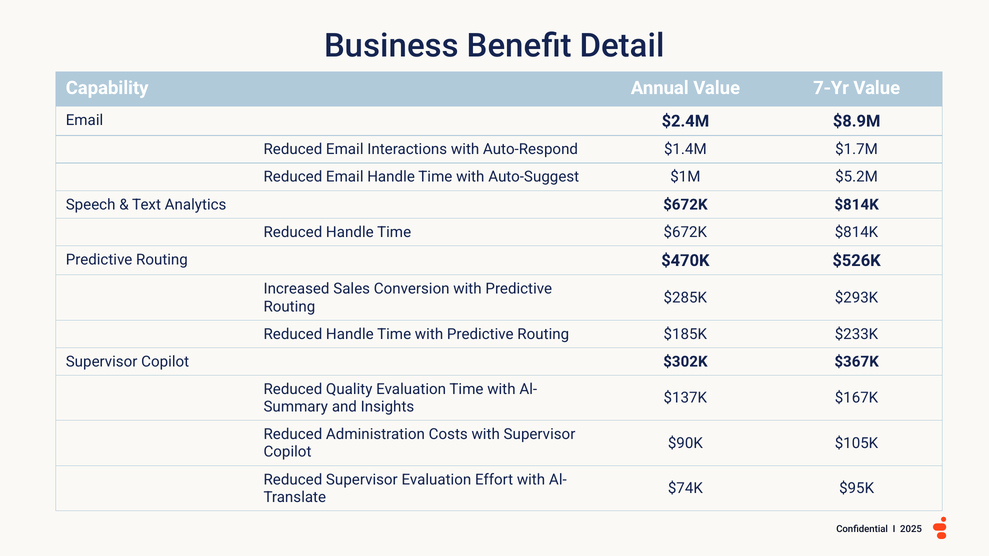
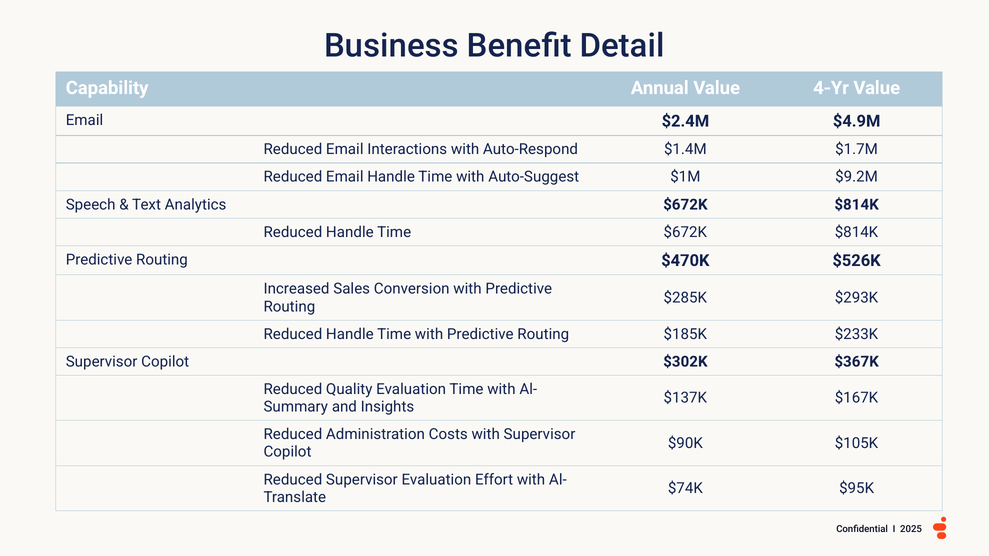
7-Yr: 7-Yr -> 4-Yr
$8.9M: $8.9M -> $4.9M
$5.2M: $5.2M -> $9.2M
